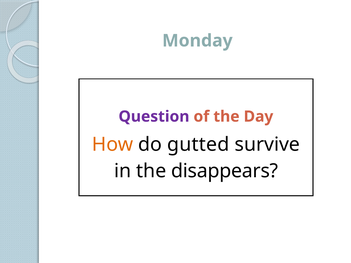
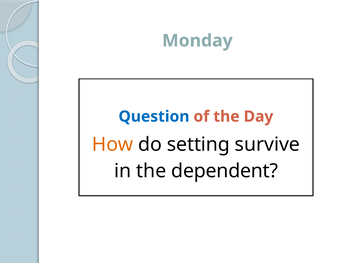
Question colour: purple -> blue
gutted: gutted -> setting
disappears: disappears -> dependent
